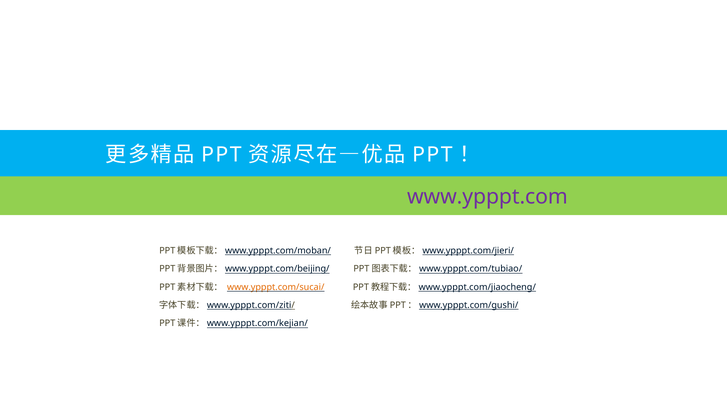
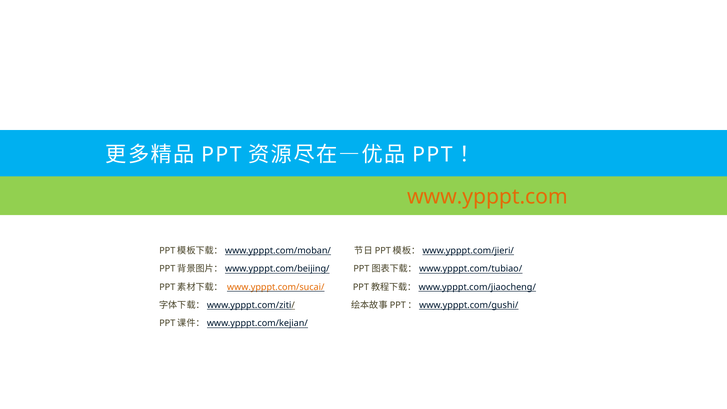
www.ypppt.com colour: purple -> orange
